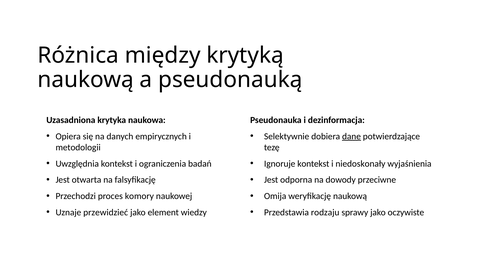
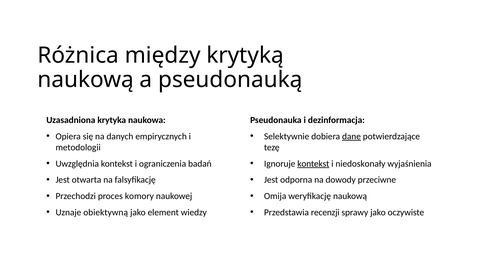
kontekst at (313, 164) underline: none -> present
przewidzieć: przewidzieć -> obiektywną
rodzaju: rodzaju -> recenzji
